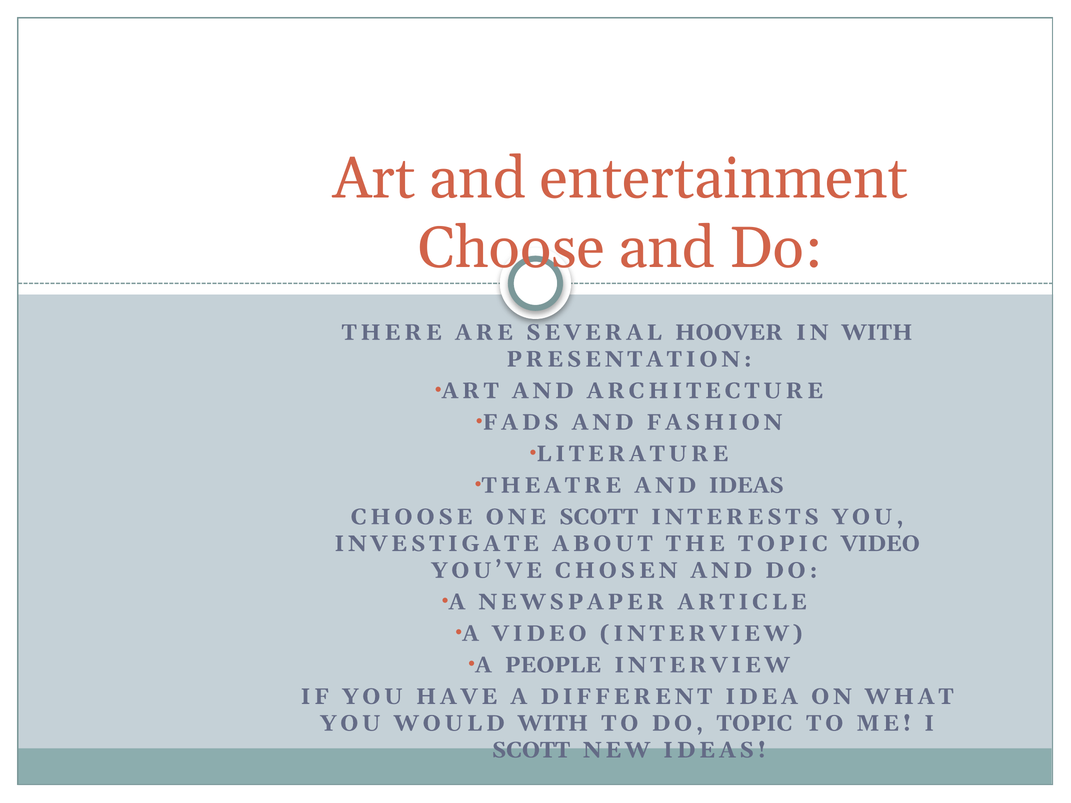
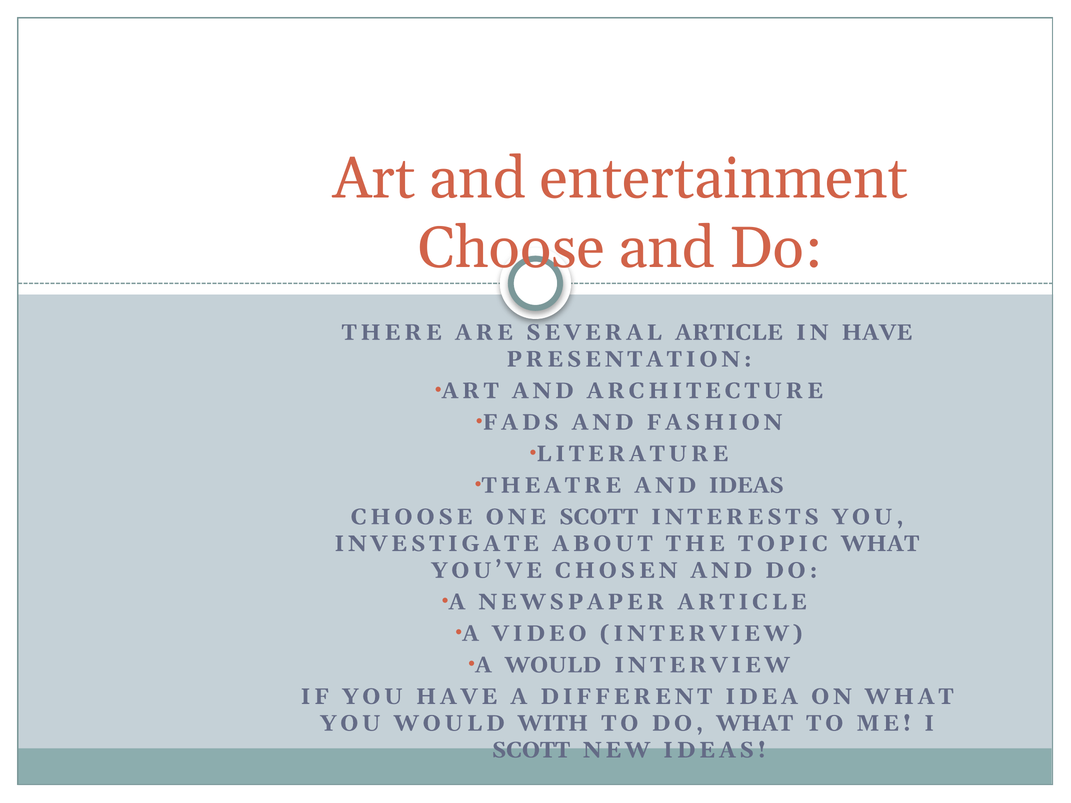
SEVERAL HOOVER: HOOVER -> ARTICLE
IN WITH: WITH -> HAVE
TOPIC VIDEO: VIDEO -> WHAT
A PEOPLE: PEOPLE -> WOULD
DO TOPIC: TOPIC -> WHAT
